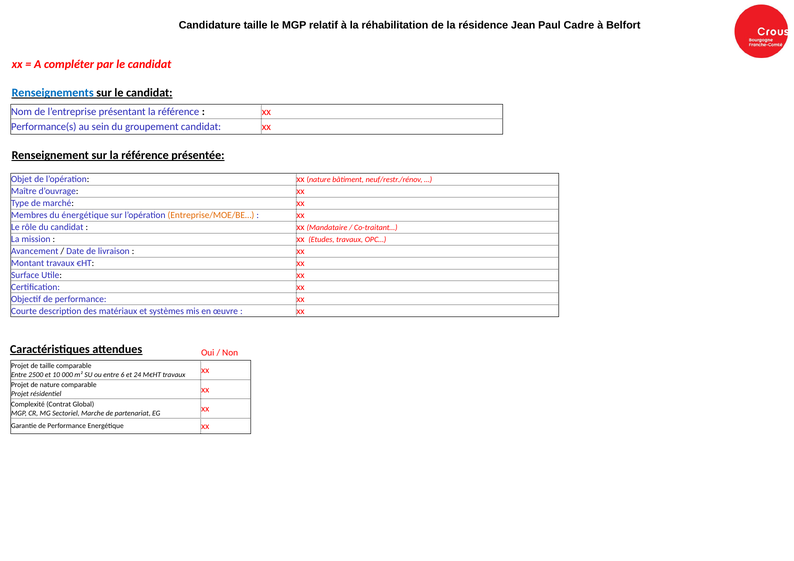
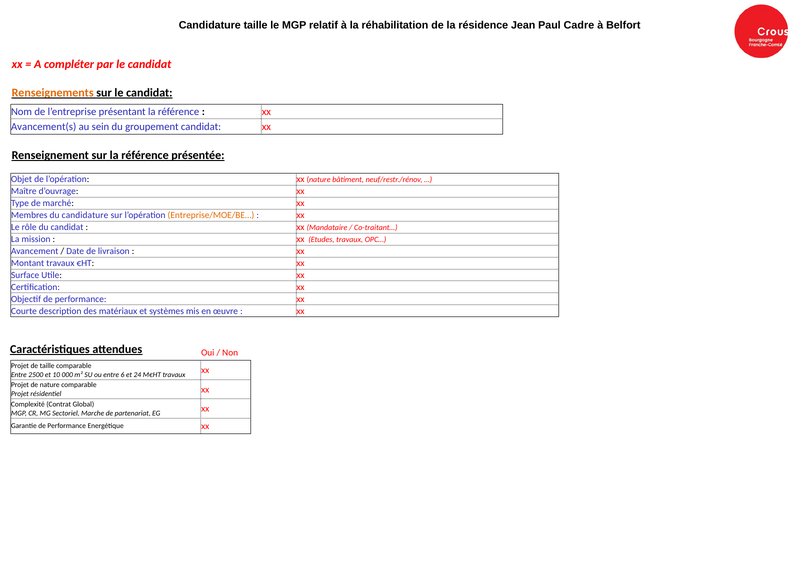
Renseignements colour: blue -> orange
Performance(s: Performance(s -> Avancement(s
du énergétique: énergétique -> candidature
